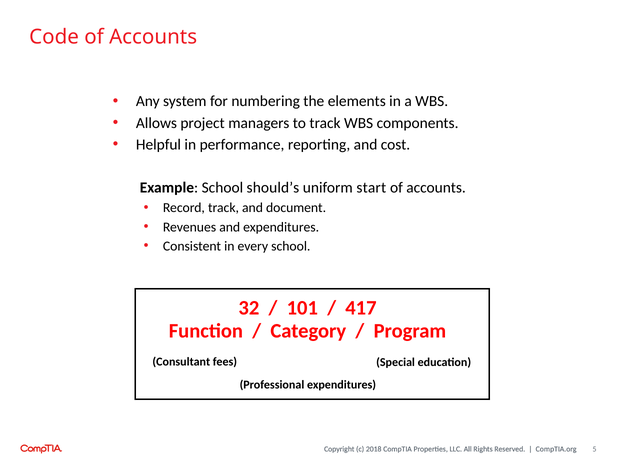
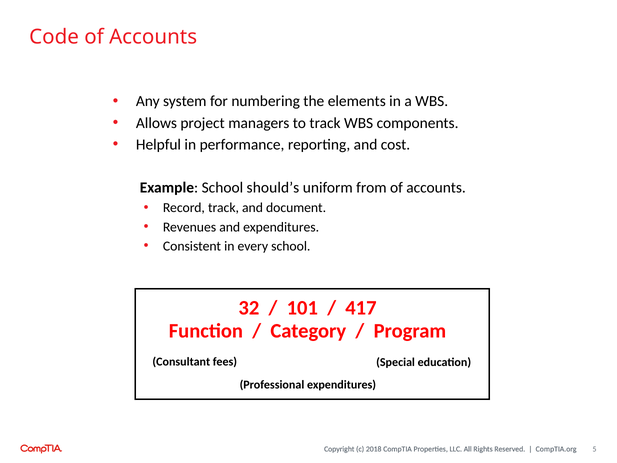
start: start -> from
